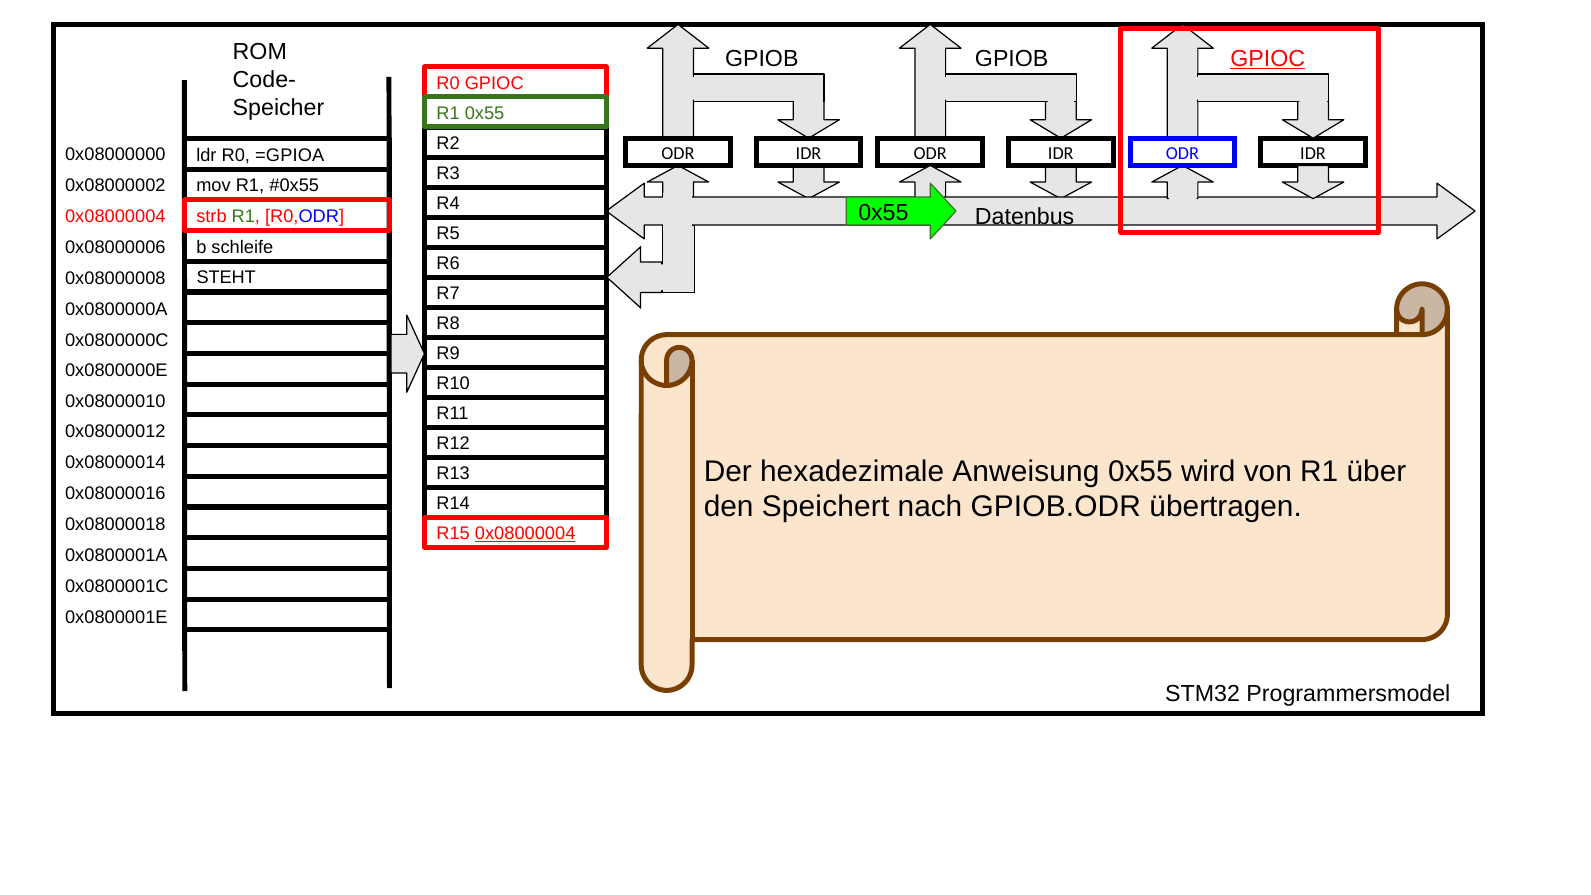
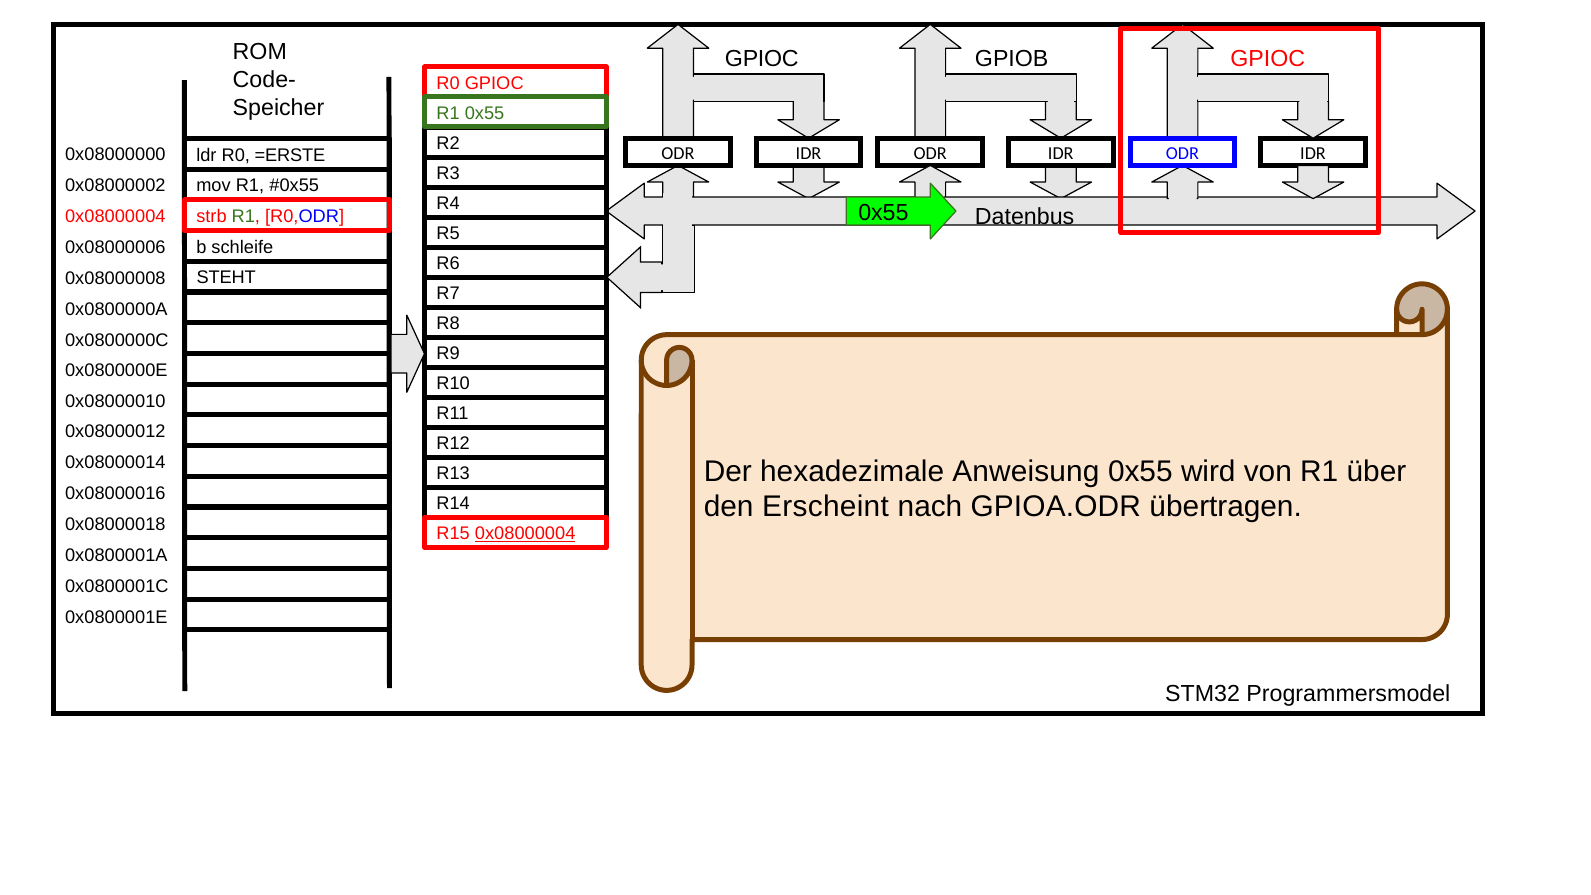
GPIOB at (762, 59): GPIOB -> GPIOC
GPIOC at (1268, 59) underline: present -> none
=GPIOA: =GPIOA -> =ERSTE
Speichert: Speichert -> Erscheint
GPIOB.ODR: GPIOB.ODR -> GPIOA.ODR
